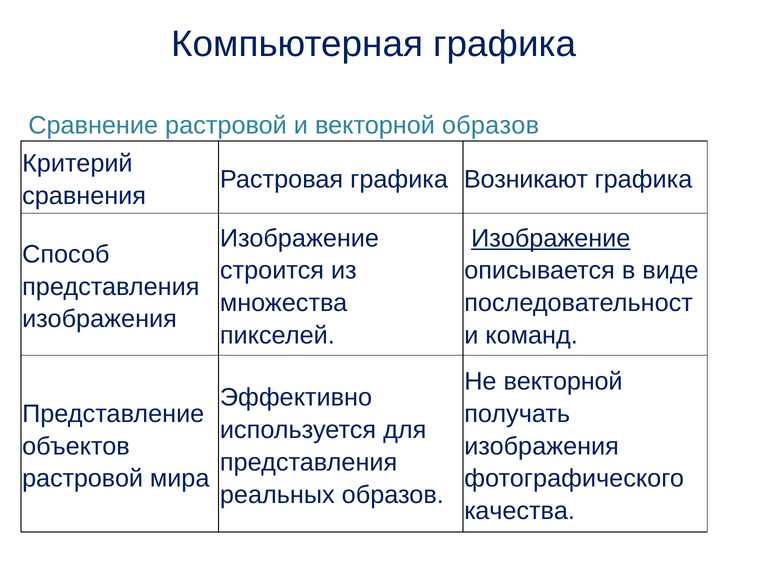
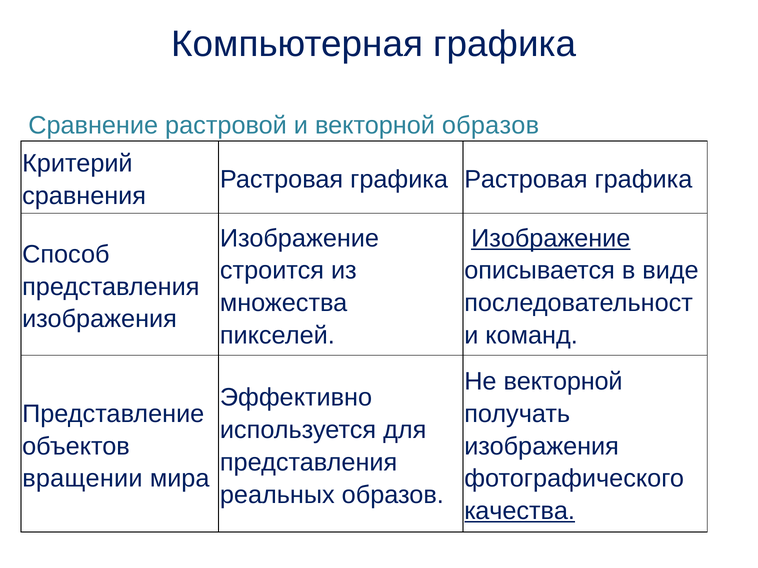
графика Возникают: Возникают -> Растровая
растровой at (83, 479): растровой -> вращении
качества underline: none -> present
